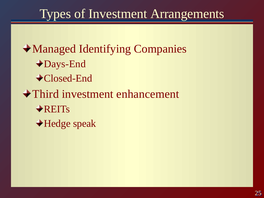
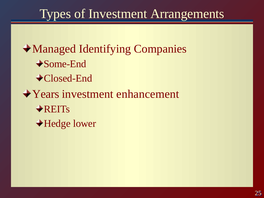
Days-End: Days-End -> Some-End
Third: Third -> Years
speak: speak -> lower
